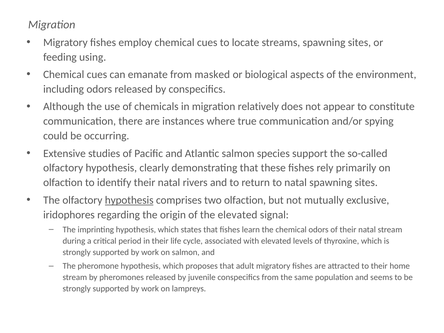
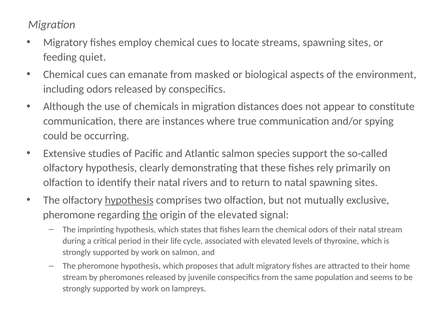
using: using -> quiet
relatively: relatively -> distances
iridophores at (69, 215): iridophores -> pheromone
the at (150, 215) underline: none -> present
